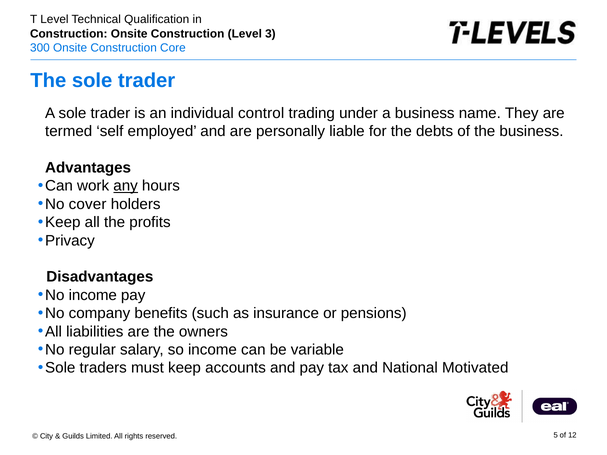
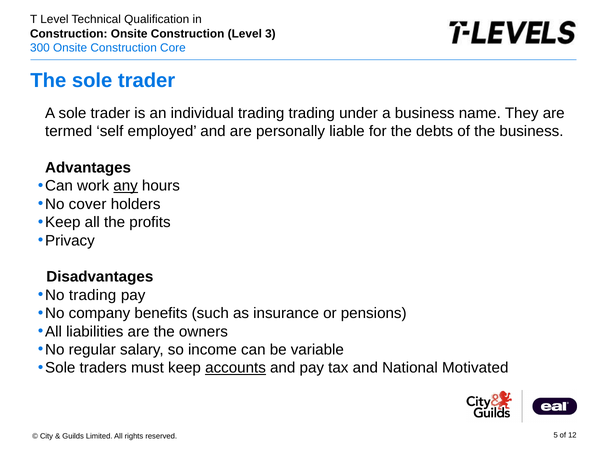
individual control: control -> trading
No income: income -> trading
accounts underline: none -> present
